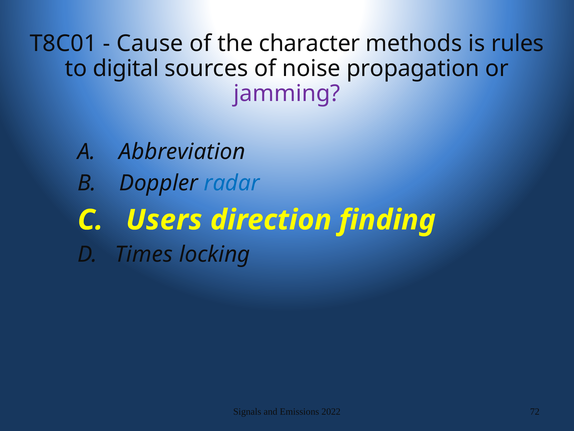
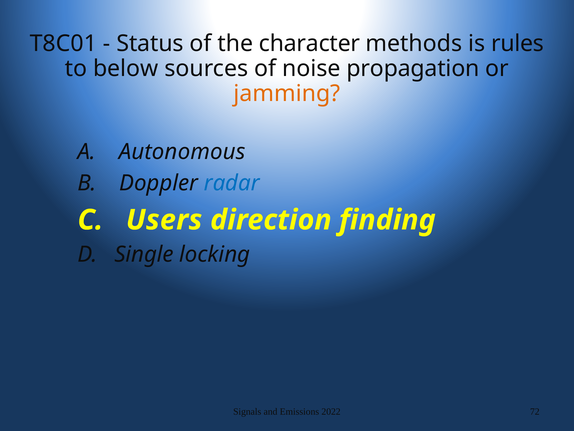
Cause: Cause -> Status
digital: digital -> below
jamming colour: purple -> orange
Abbreviation: Abbreviation -> Autonomous
Times: Times -> Single
